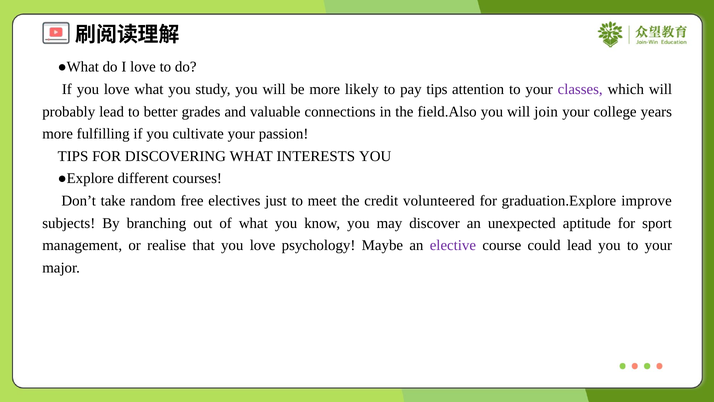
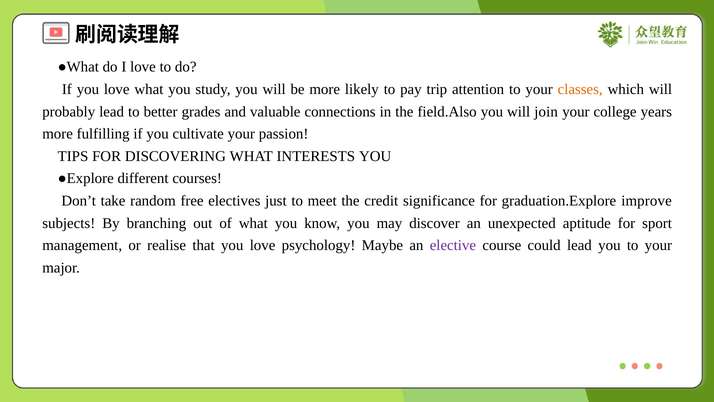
pay tips: tips -> trip
classes colour: purple -> orange
volunteered: volunteered -> significance
